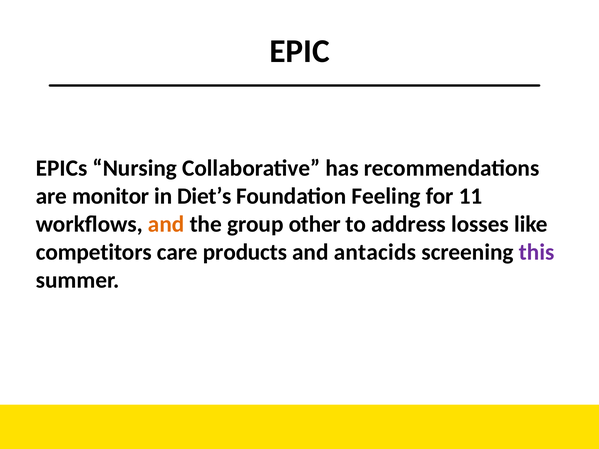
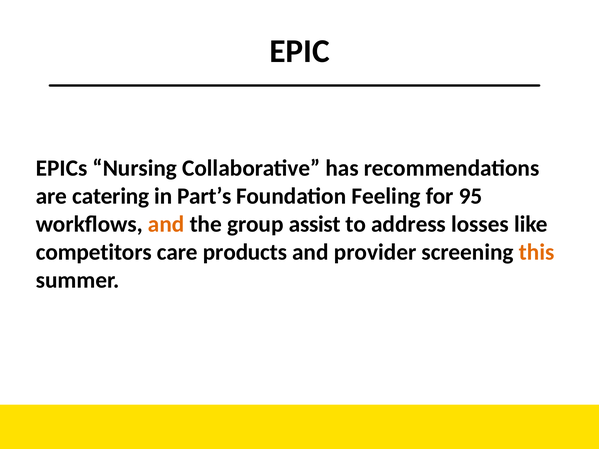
monitor: monitor -> catering
Diet’s: Diet’s -> Part’s
11: 11 -> 95
other: other -> assist
antacids: antacids -> provider
this colour: purple -> orange
